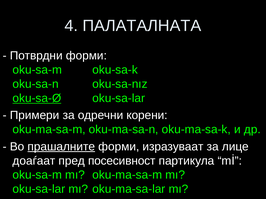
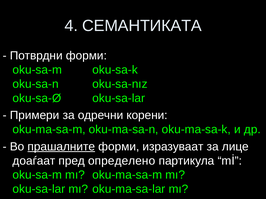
ПАЛАТАЛНАТА: ПАЛАТАЛНАТА -> СЕМАНТИКАТА
oku-sa-Ø underline: present -> none
посесивност: посесивност -> определено
